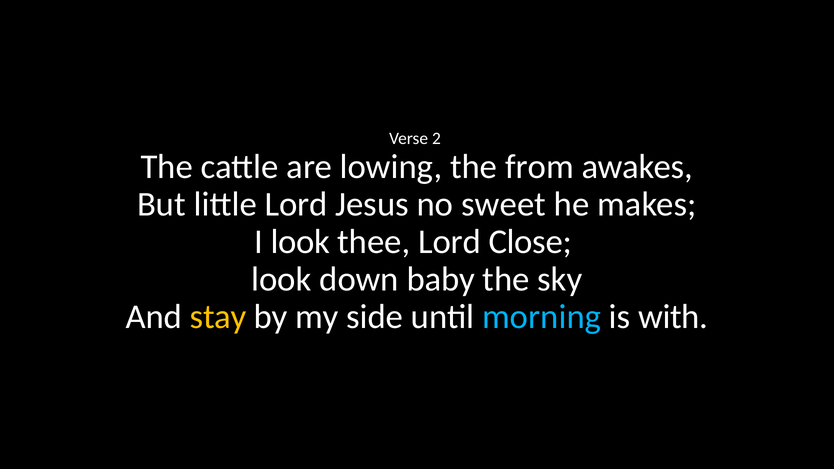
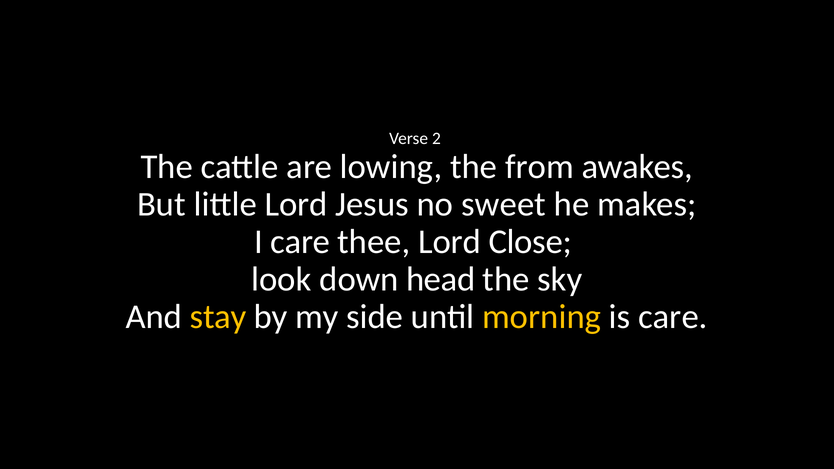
I look: look -> care
baby: baby -> head
morning colour: light blue -> yellow
is with: with -> care
